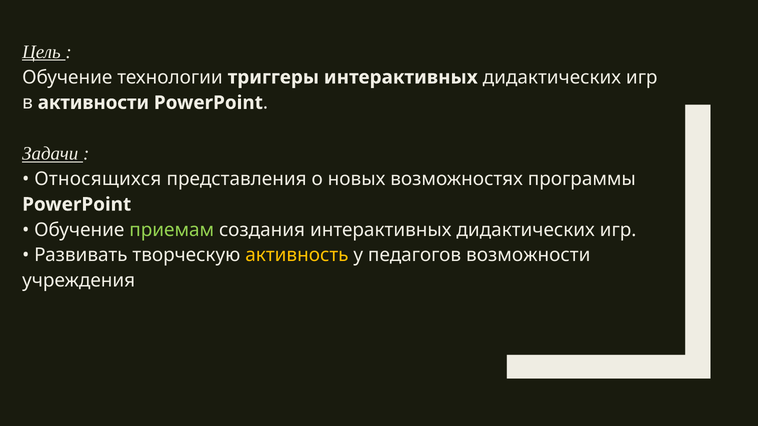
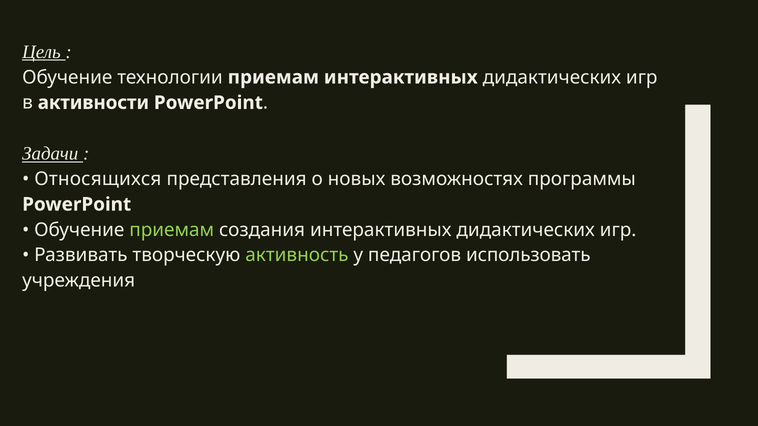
технологии триггеры: триггеры -> приемам
активность colour: yellow -> light green
возможности: возможности -> использовать
